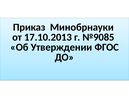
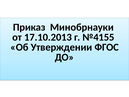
№9085: №9085 -> №4155
